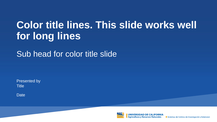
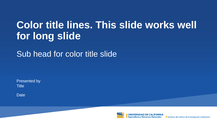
long lines: lines -> slide
